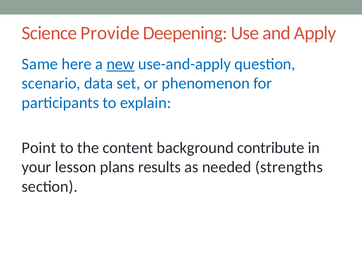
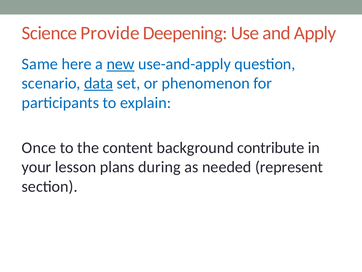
data underline: none -> present
Point: Point -> Once
results: results -> during
strengths: strengths -> represent
